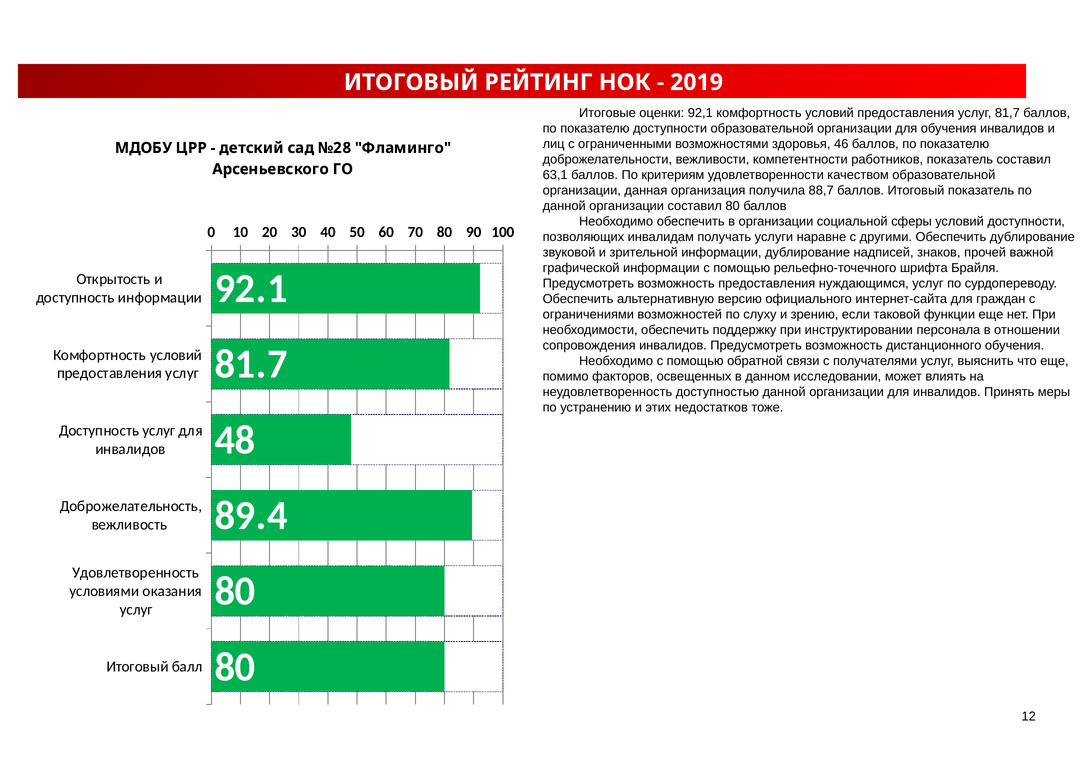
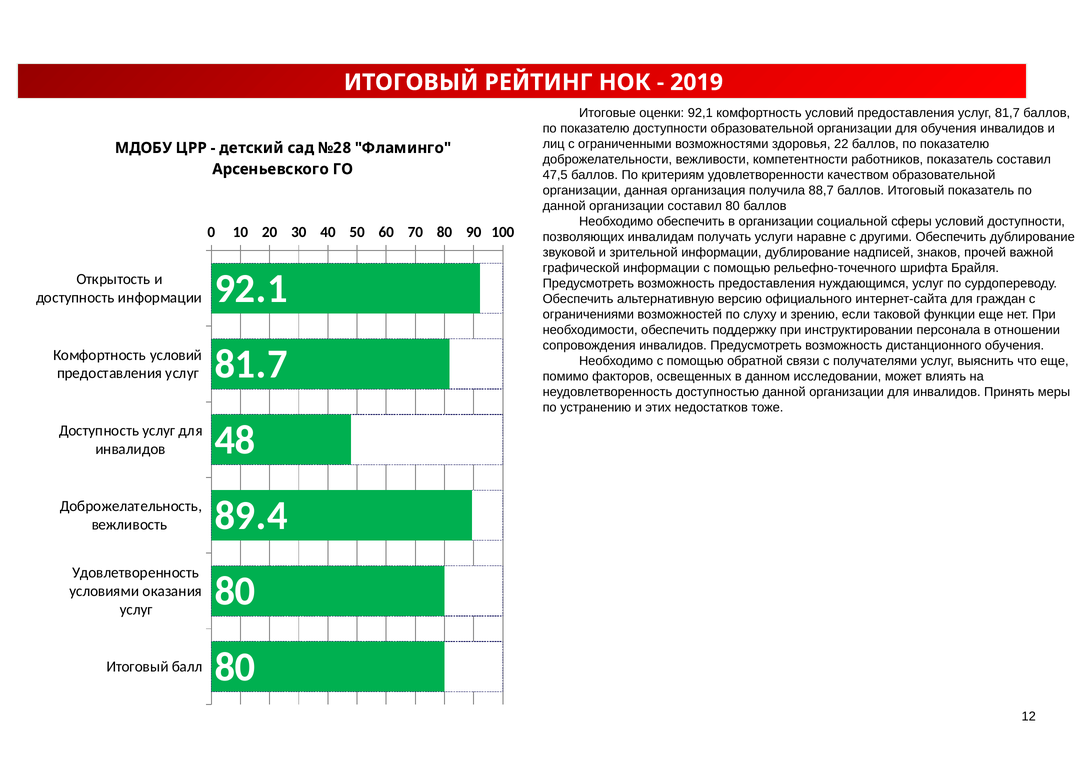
46: 46 -> 22
63,1: 63,1 -> 47,5
